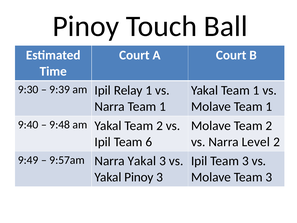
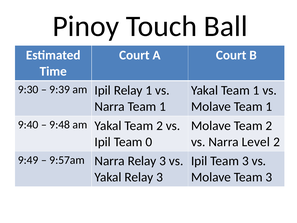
6: 6 -> 0
Narra Yakal: Yakal -> Relay
Yakal Pinoy: Pinoy -> Relay
